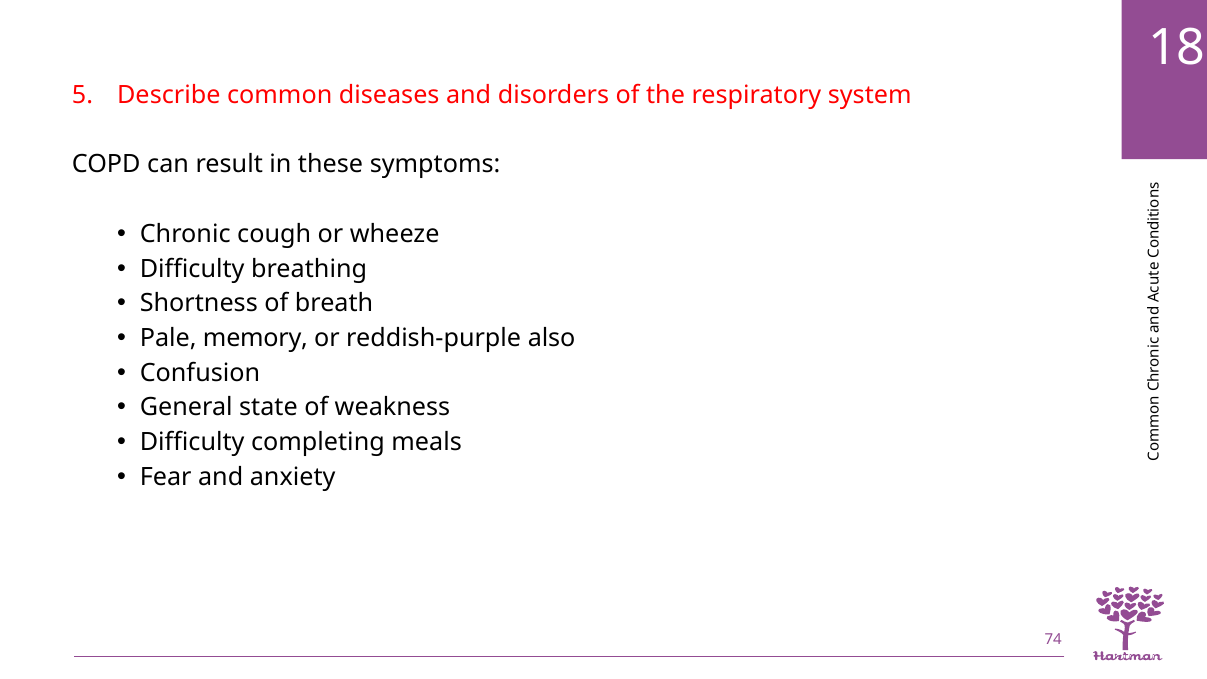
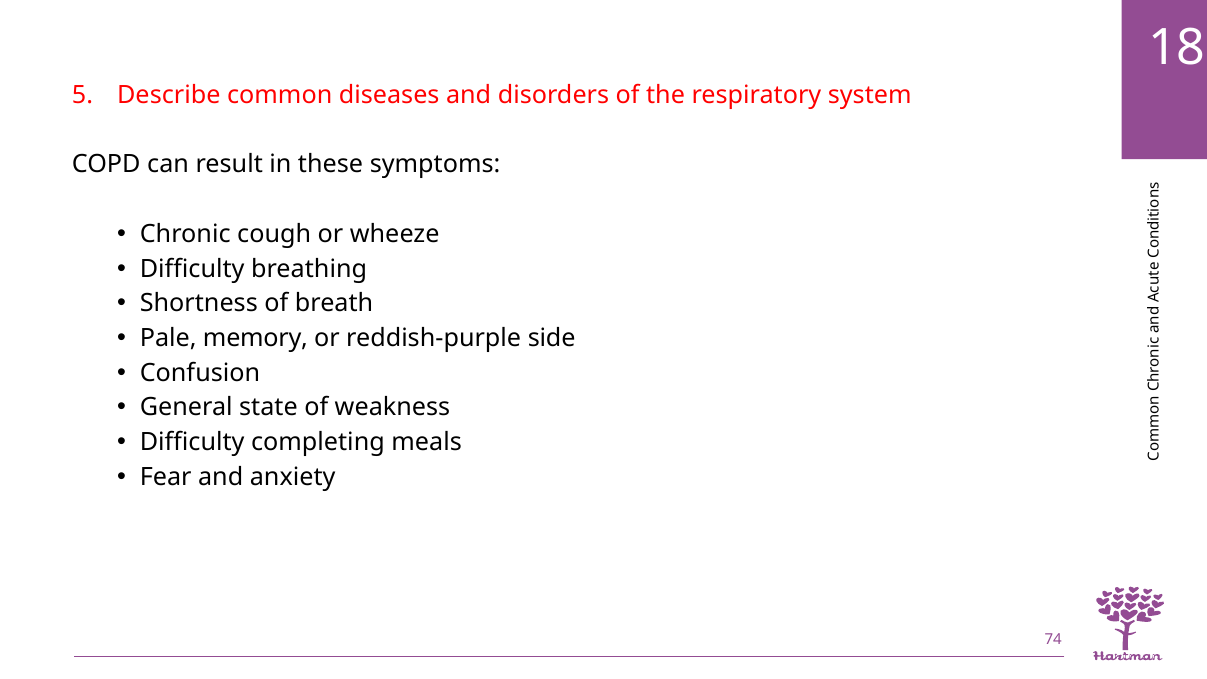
also: also -> side
